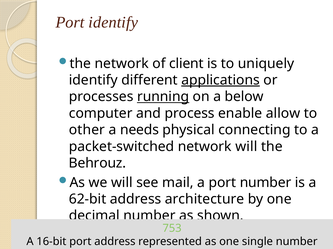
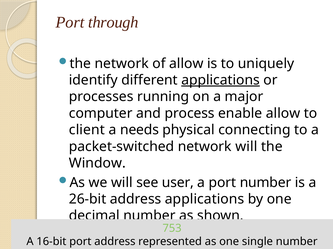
Port identify: identify -> through
of client: client -> allow
running underline: present -> none
below: below -> major
other: other -> client
Behrouz: Behrouz -> Window
mail: mail -> user
62-bit: 62-bit -> 26-bit
address architecture: architecture -> applications
